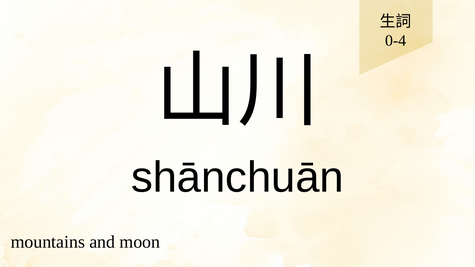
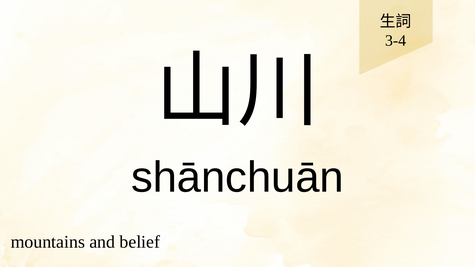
0-4: 0-4 -> 3-4
moon: moon -> belief
